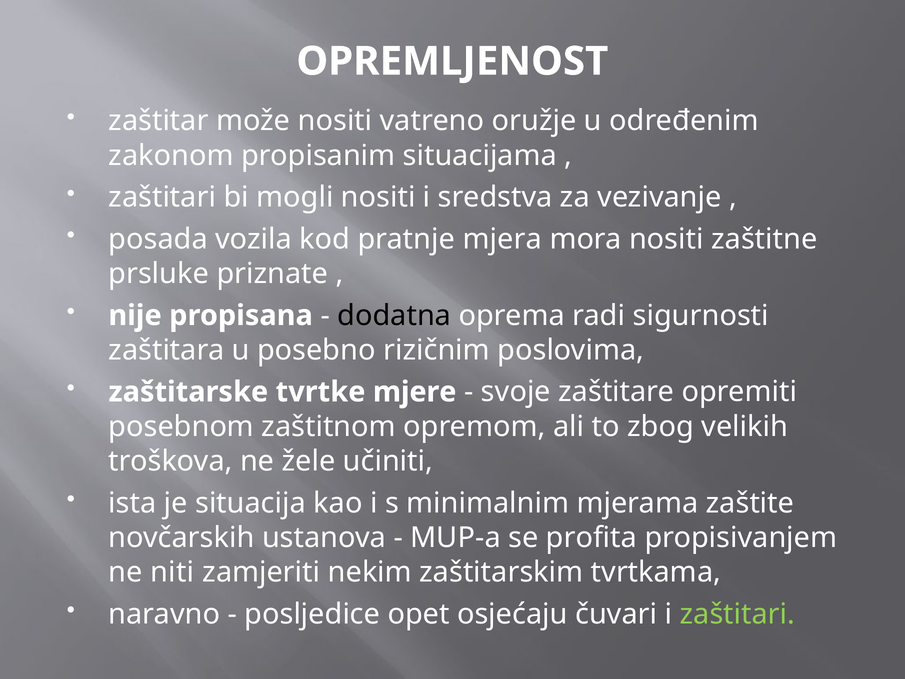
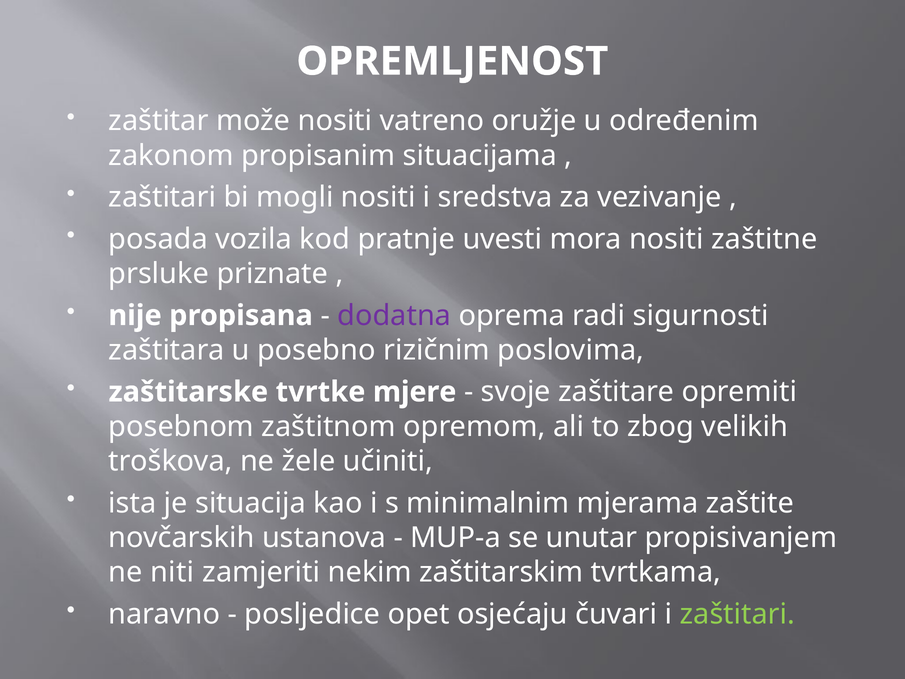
mjera: mjera -> uvesti
dodatna colour: black -> purple
profita: profita -> unutar
